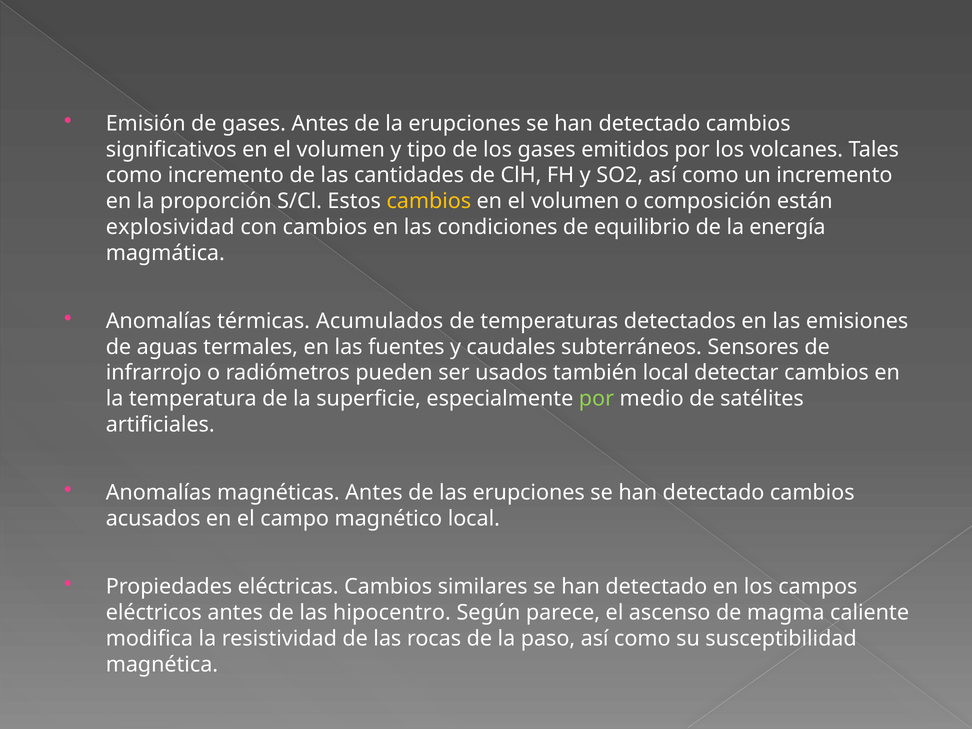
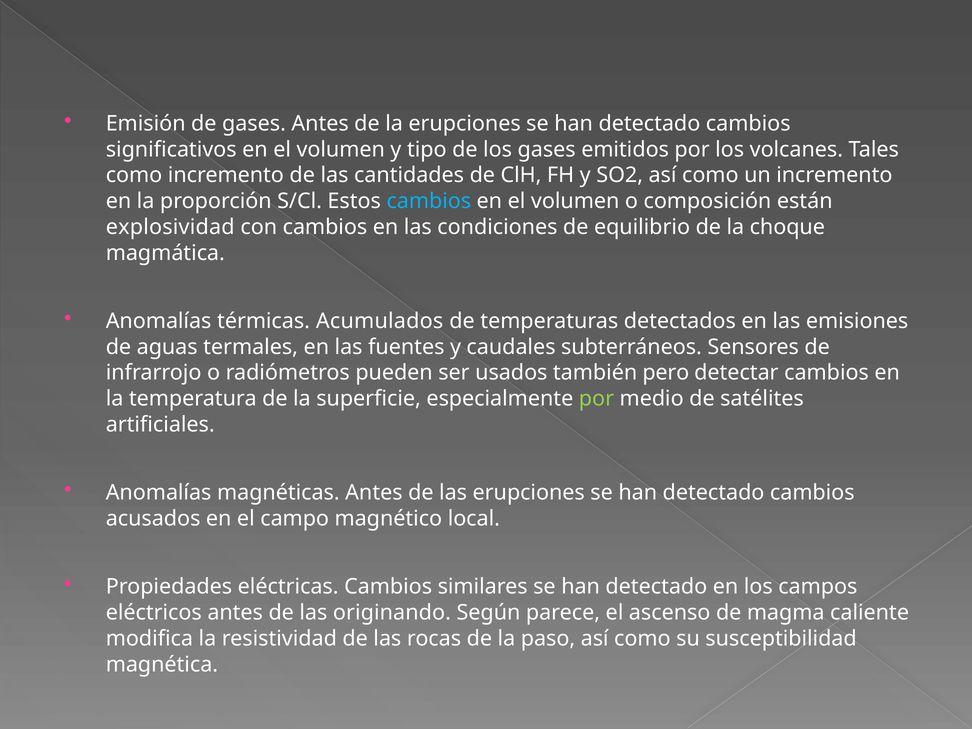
cambios at (429, 201) colour: yellow -> light blue
energía: energía -> choque
también local: local -> pero
hipocentro: hipocentro -> originando
